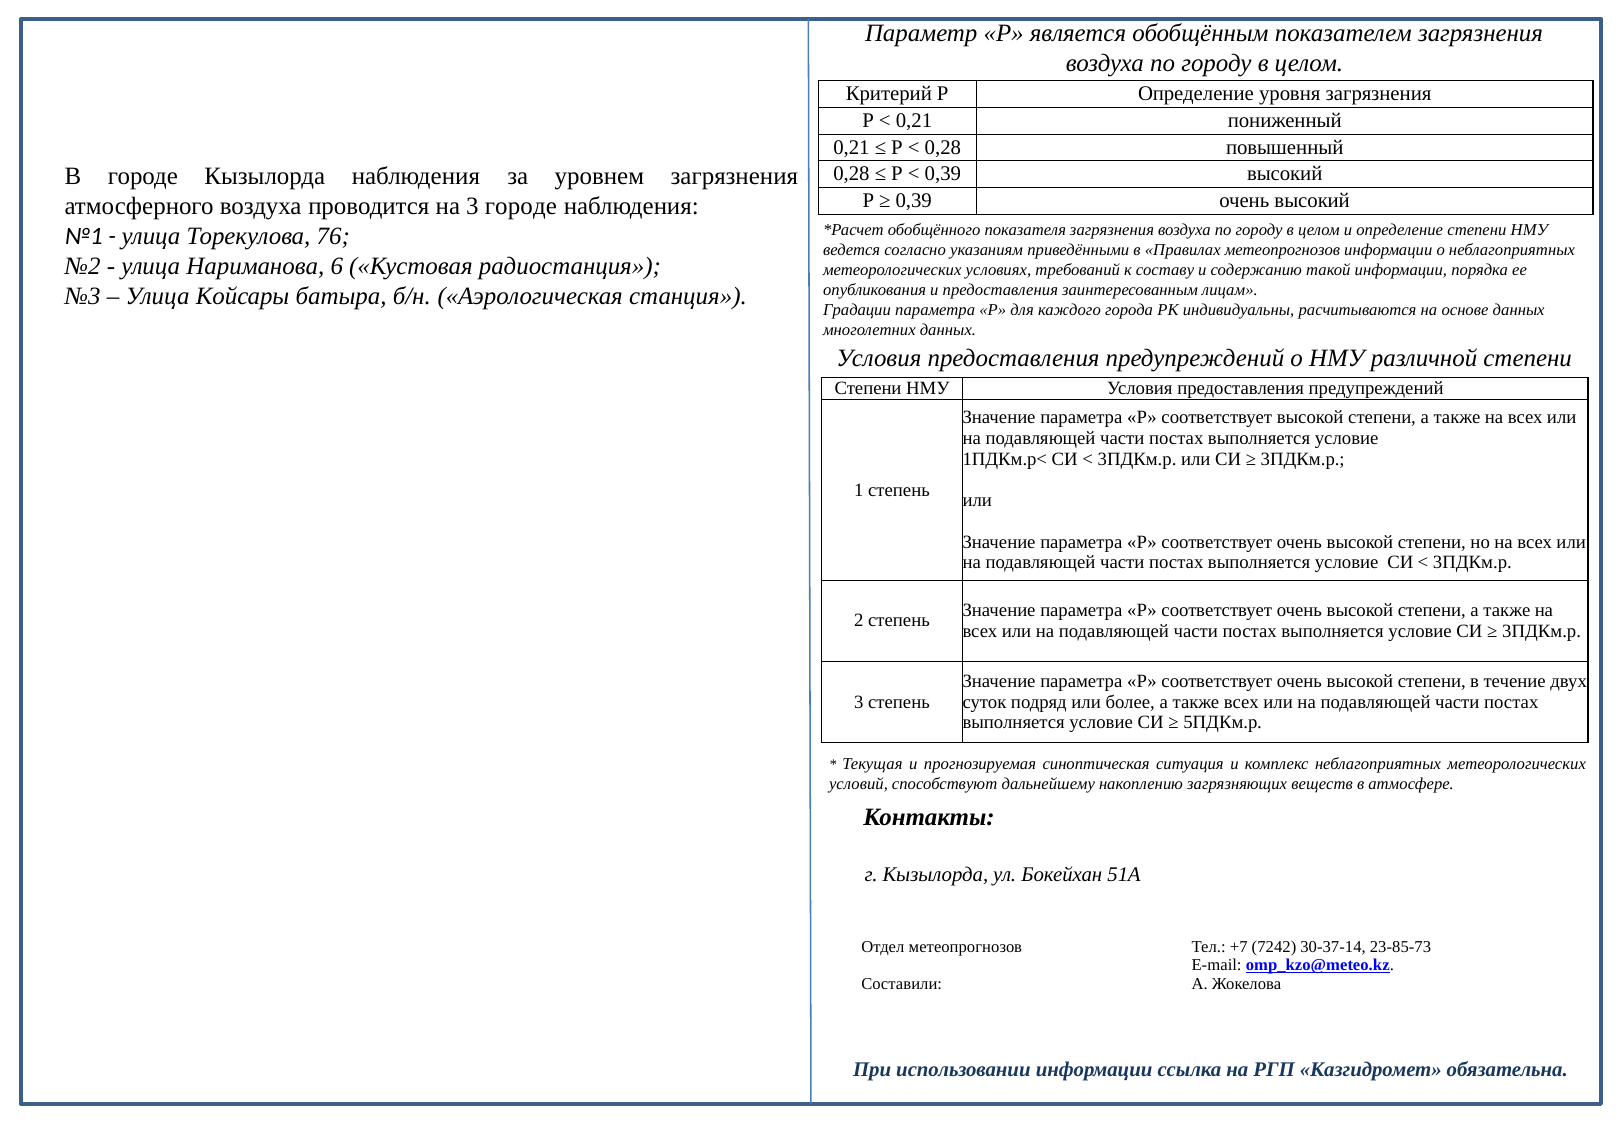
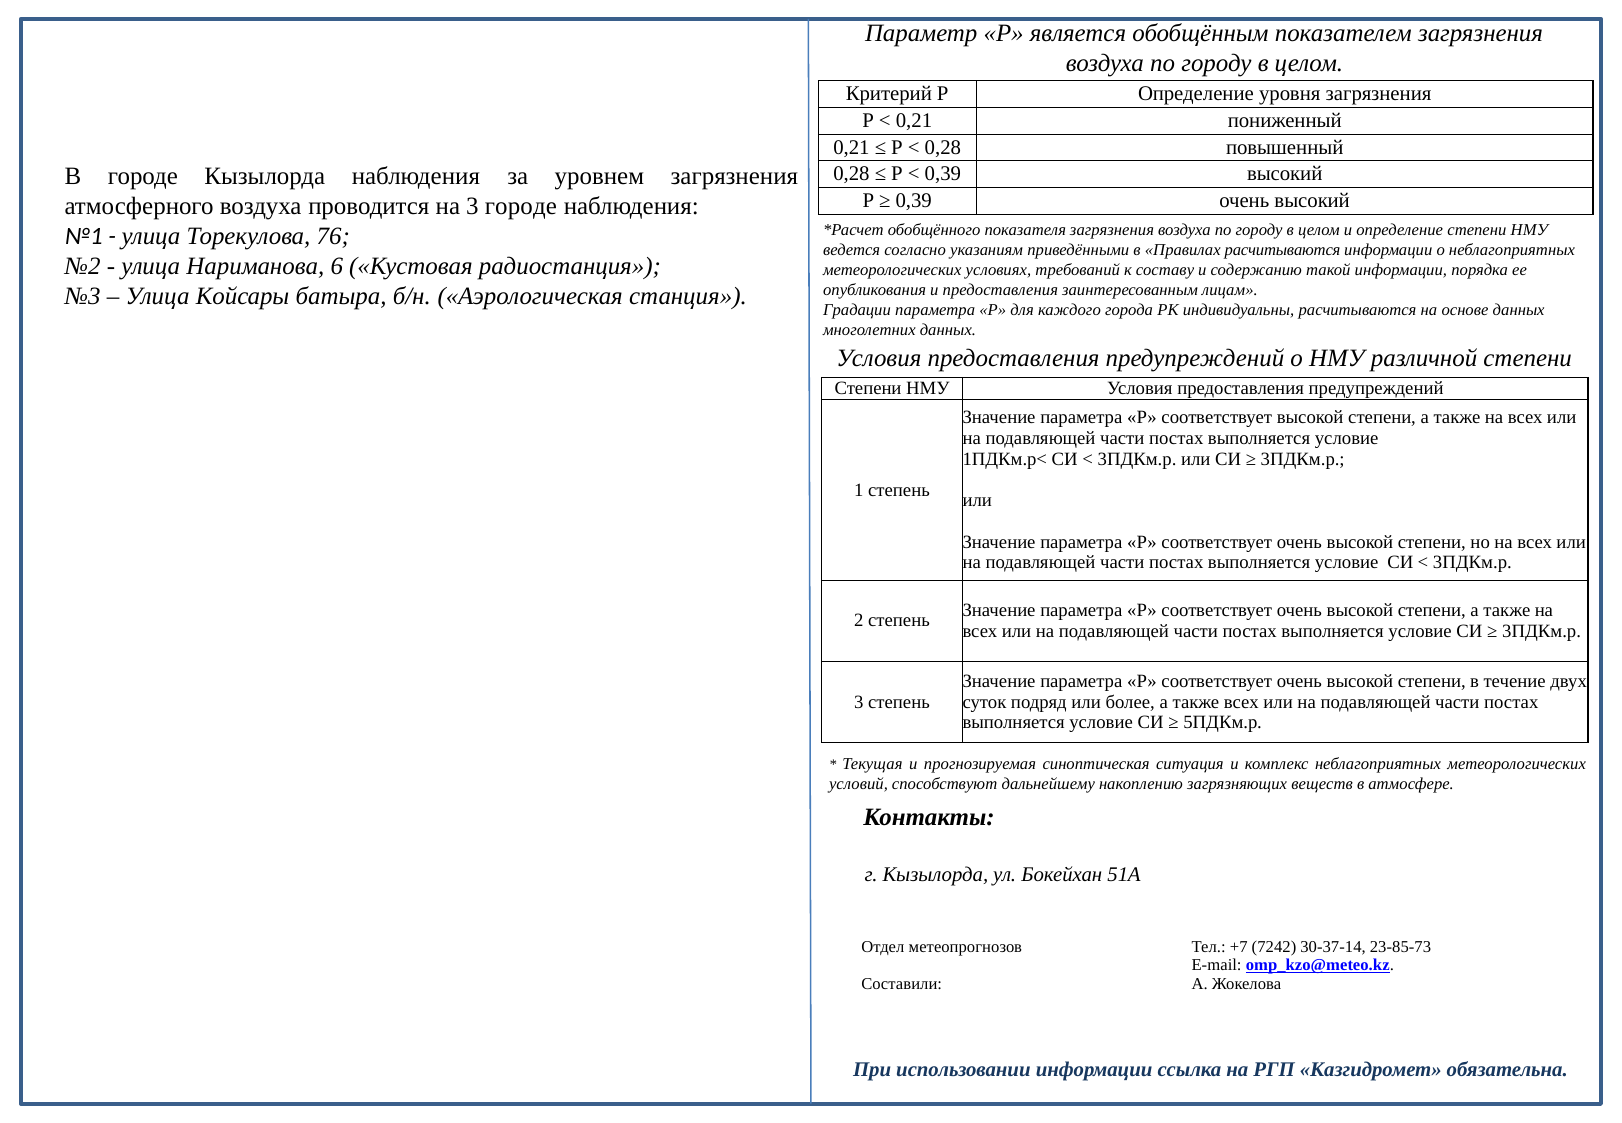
Правилах метеопрогнозов: метеопрогнозов -> расчитываются
